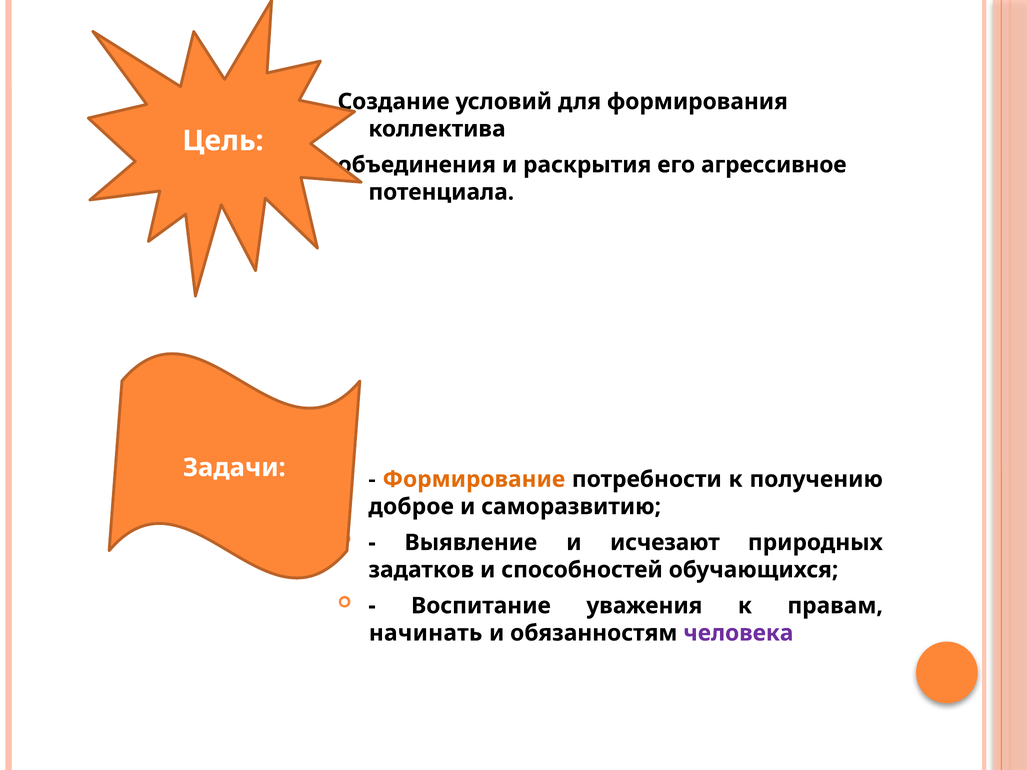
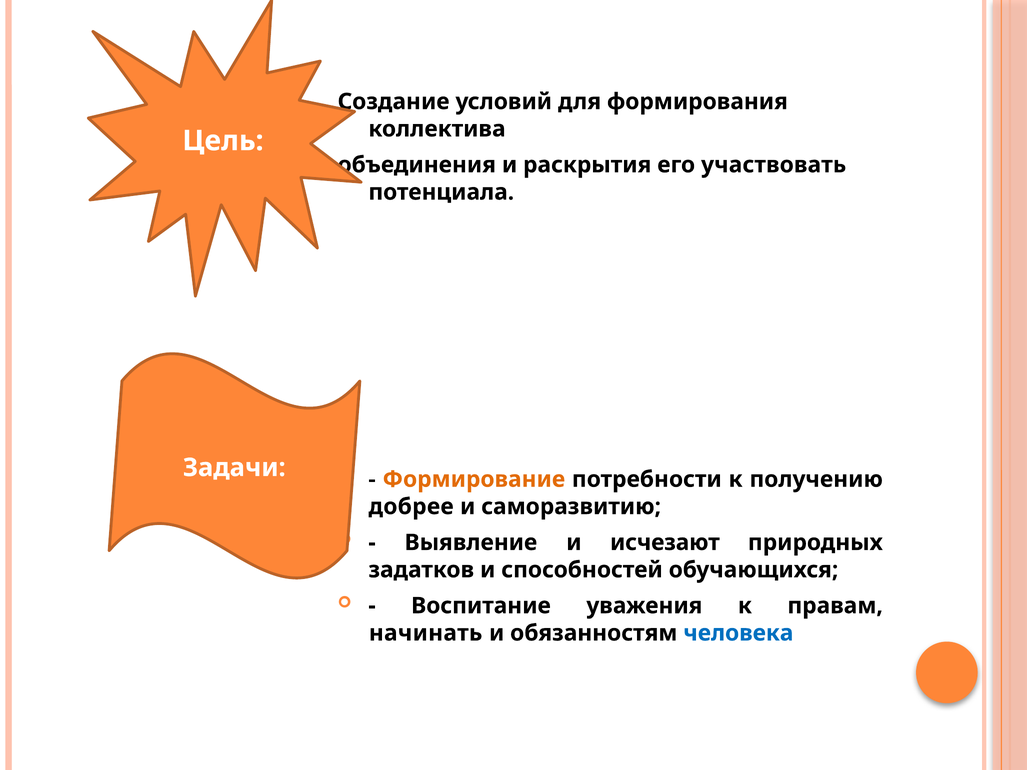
агрессивное: агрессивное -> участвовать
доброе: доброе -> добрее
человека colour: purple -> blue
